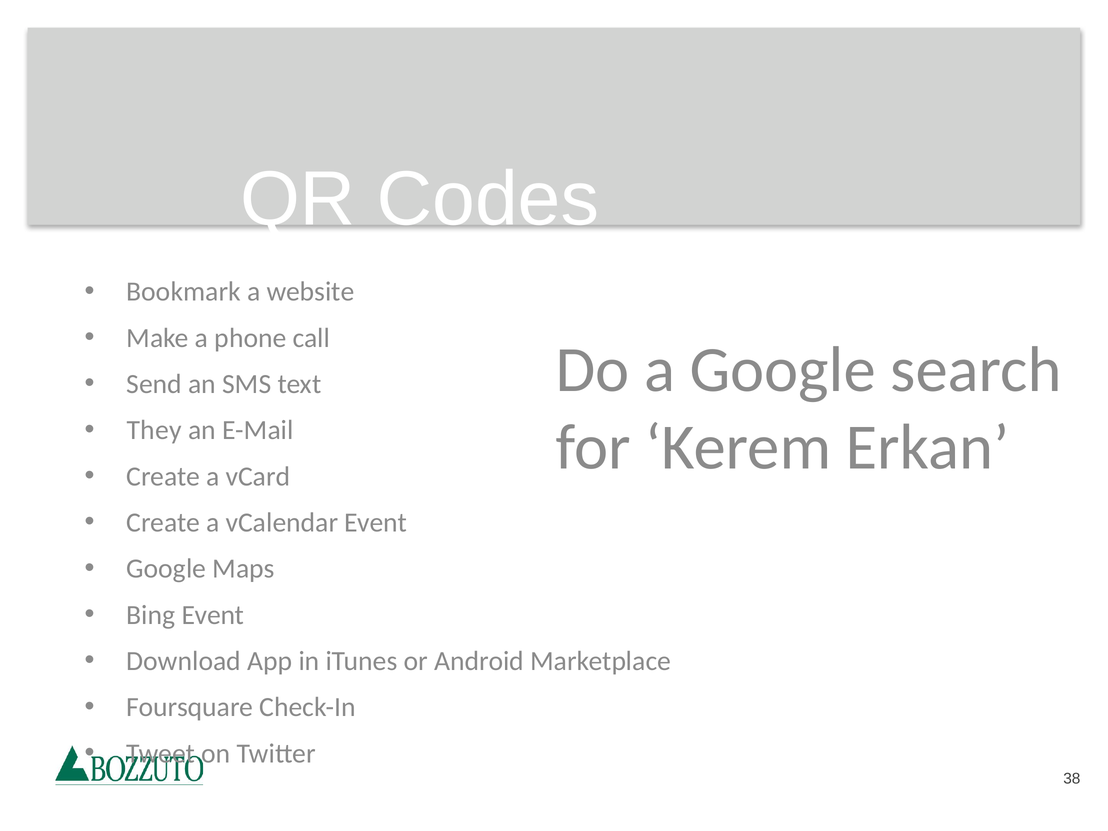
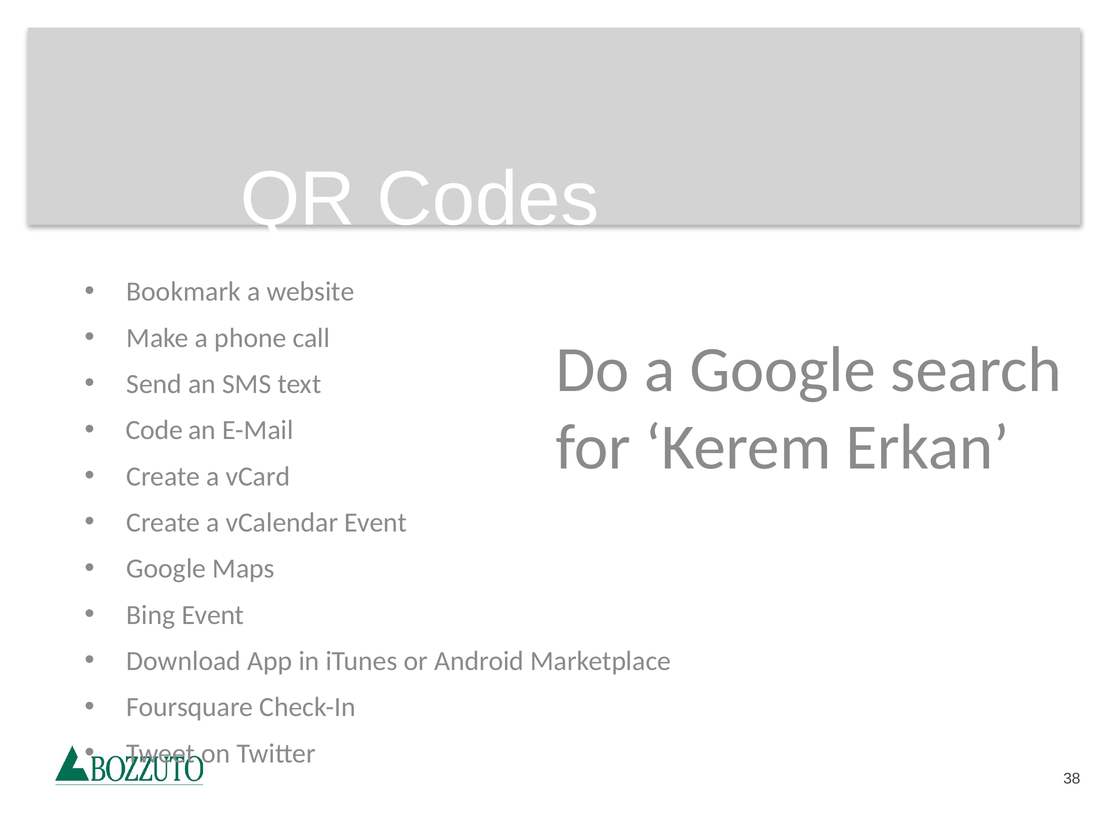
They: They -> Code
